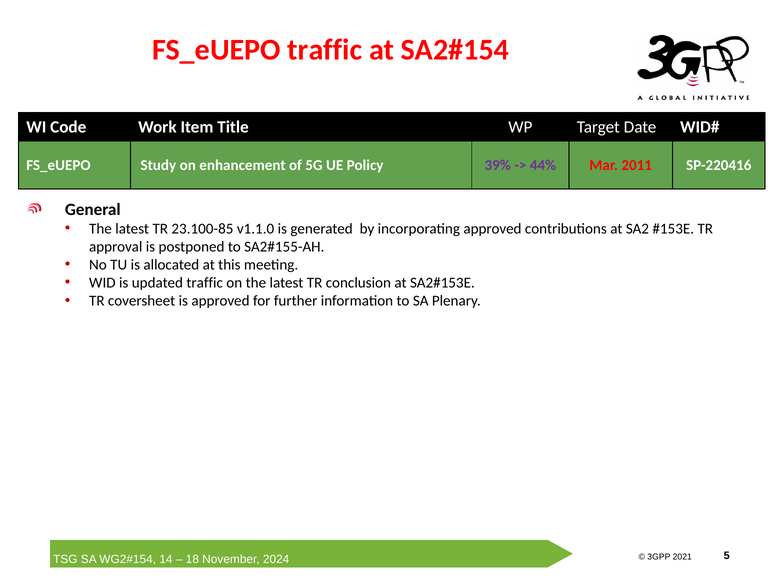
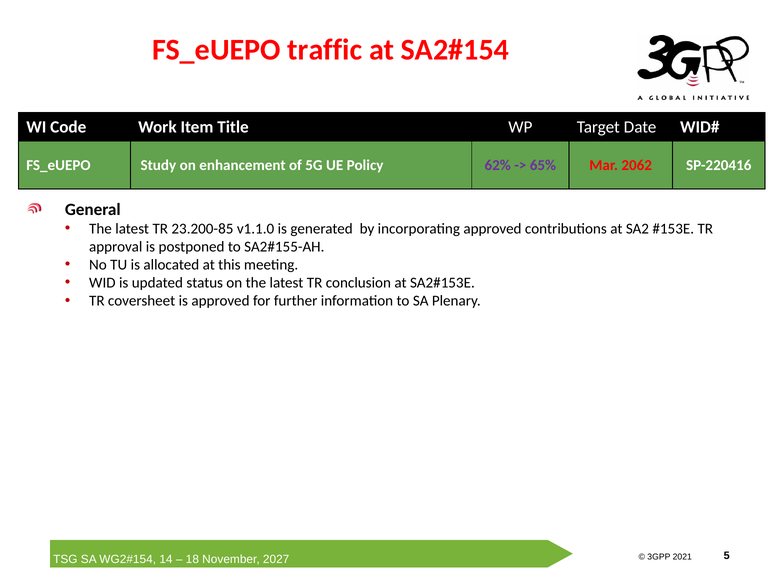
39%: 39% -> 62%
44%: 44% -> 65%
2011: 2011 -> 2062
23.100-85: 23.100-85 -> 23.200-85
updated traffic: traffic -> status
2024: 2024 -> 2027
